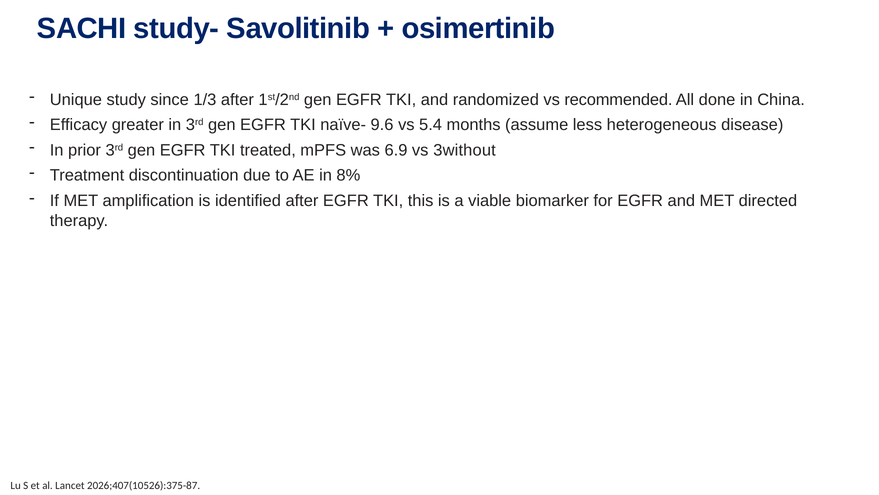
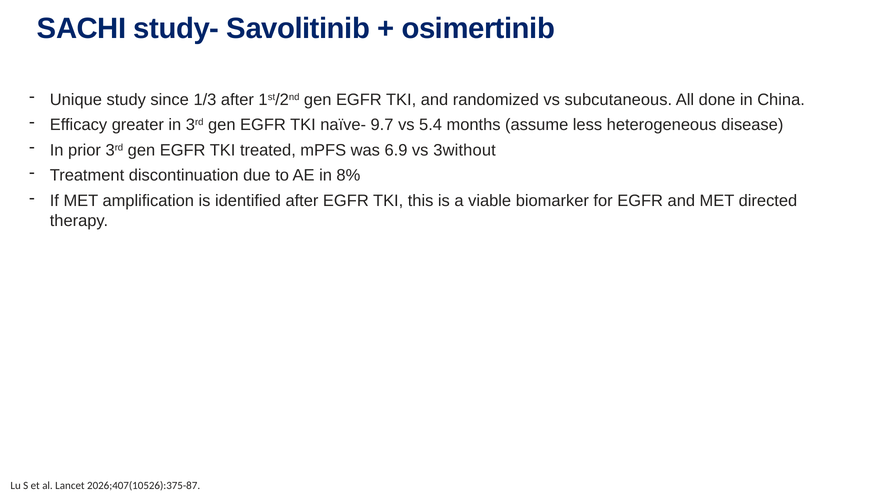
recommended: recommended -> subcutaneous
9.6: 9.6 -> 9.7
